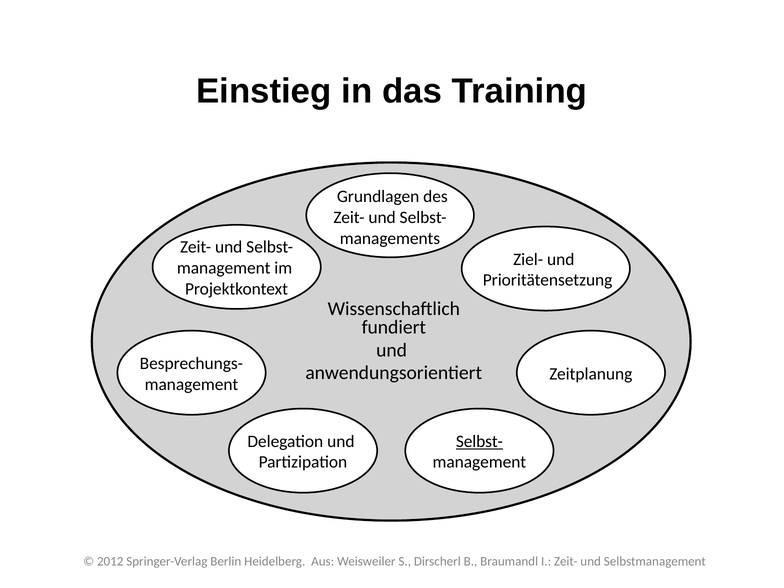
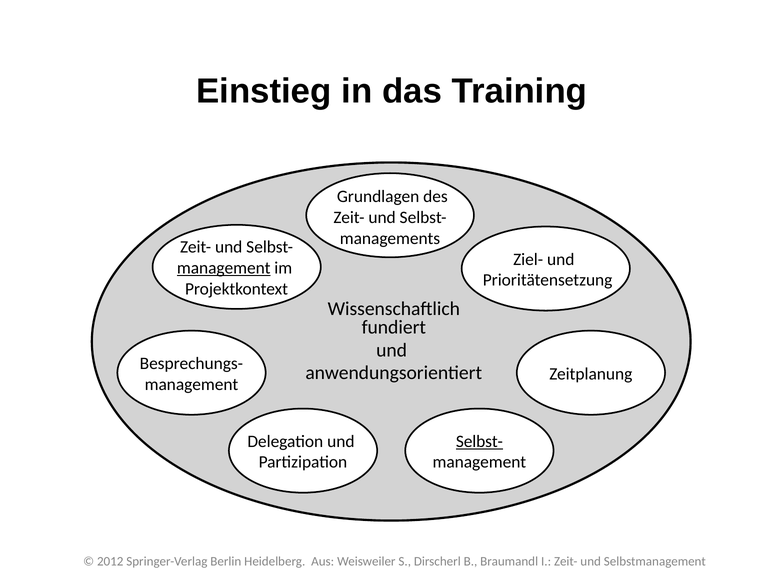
management at (224, 268) underline: none -> present
